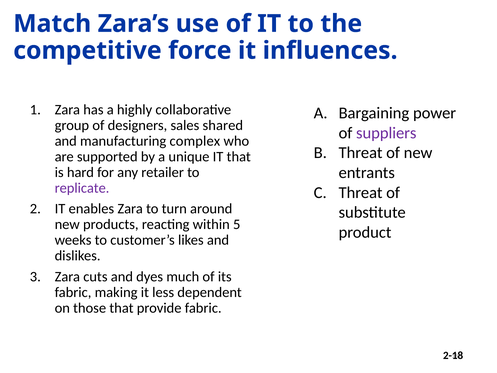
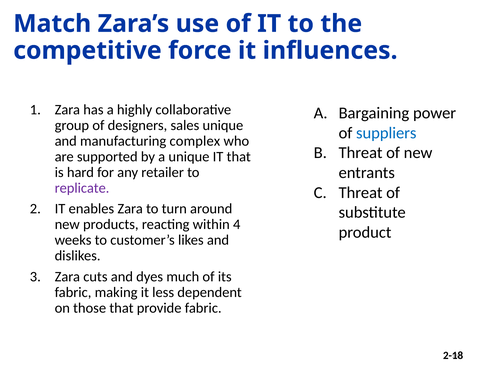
sales shared: shared -> unique
suppliers colour: purple -> blue
5: 5 -> 4
